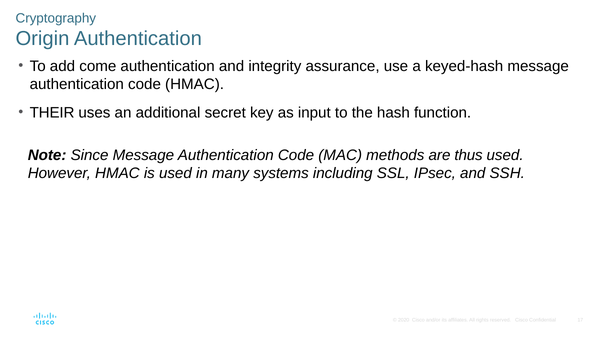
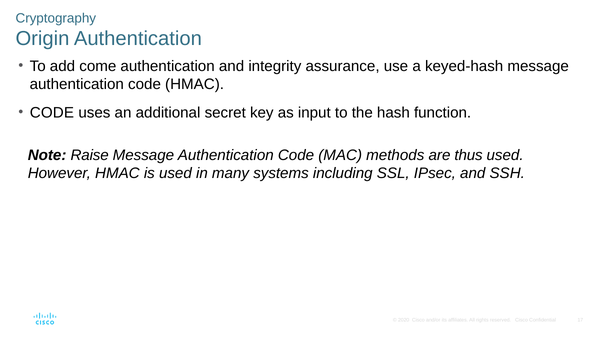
THEIR at (52, 113): THEIR -> CODE
Since: Since -> Raise
